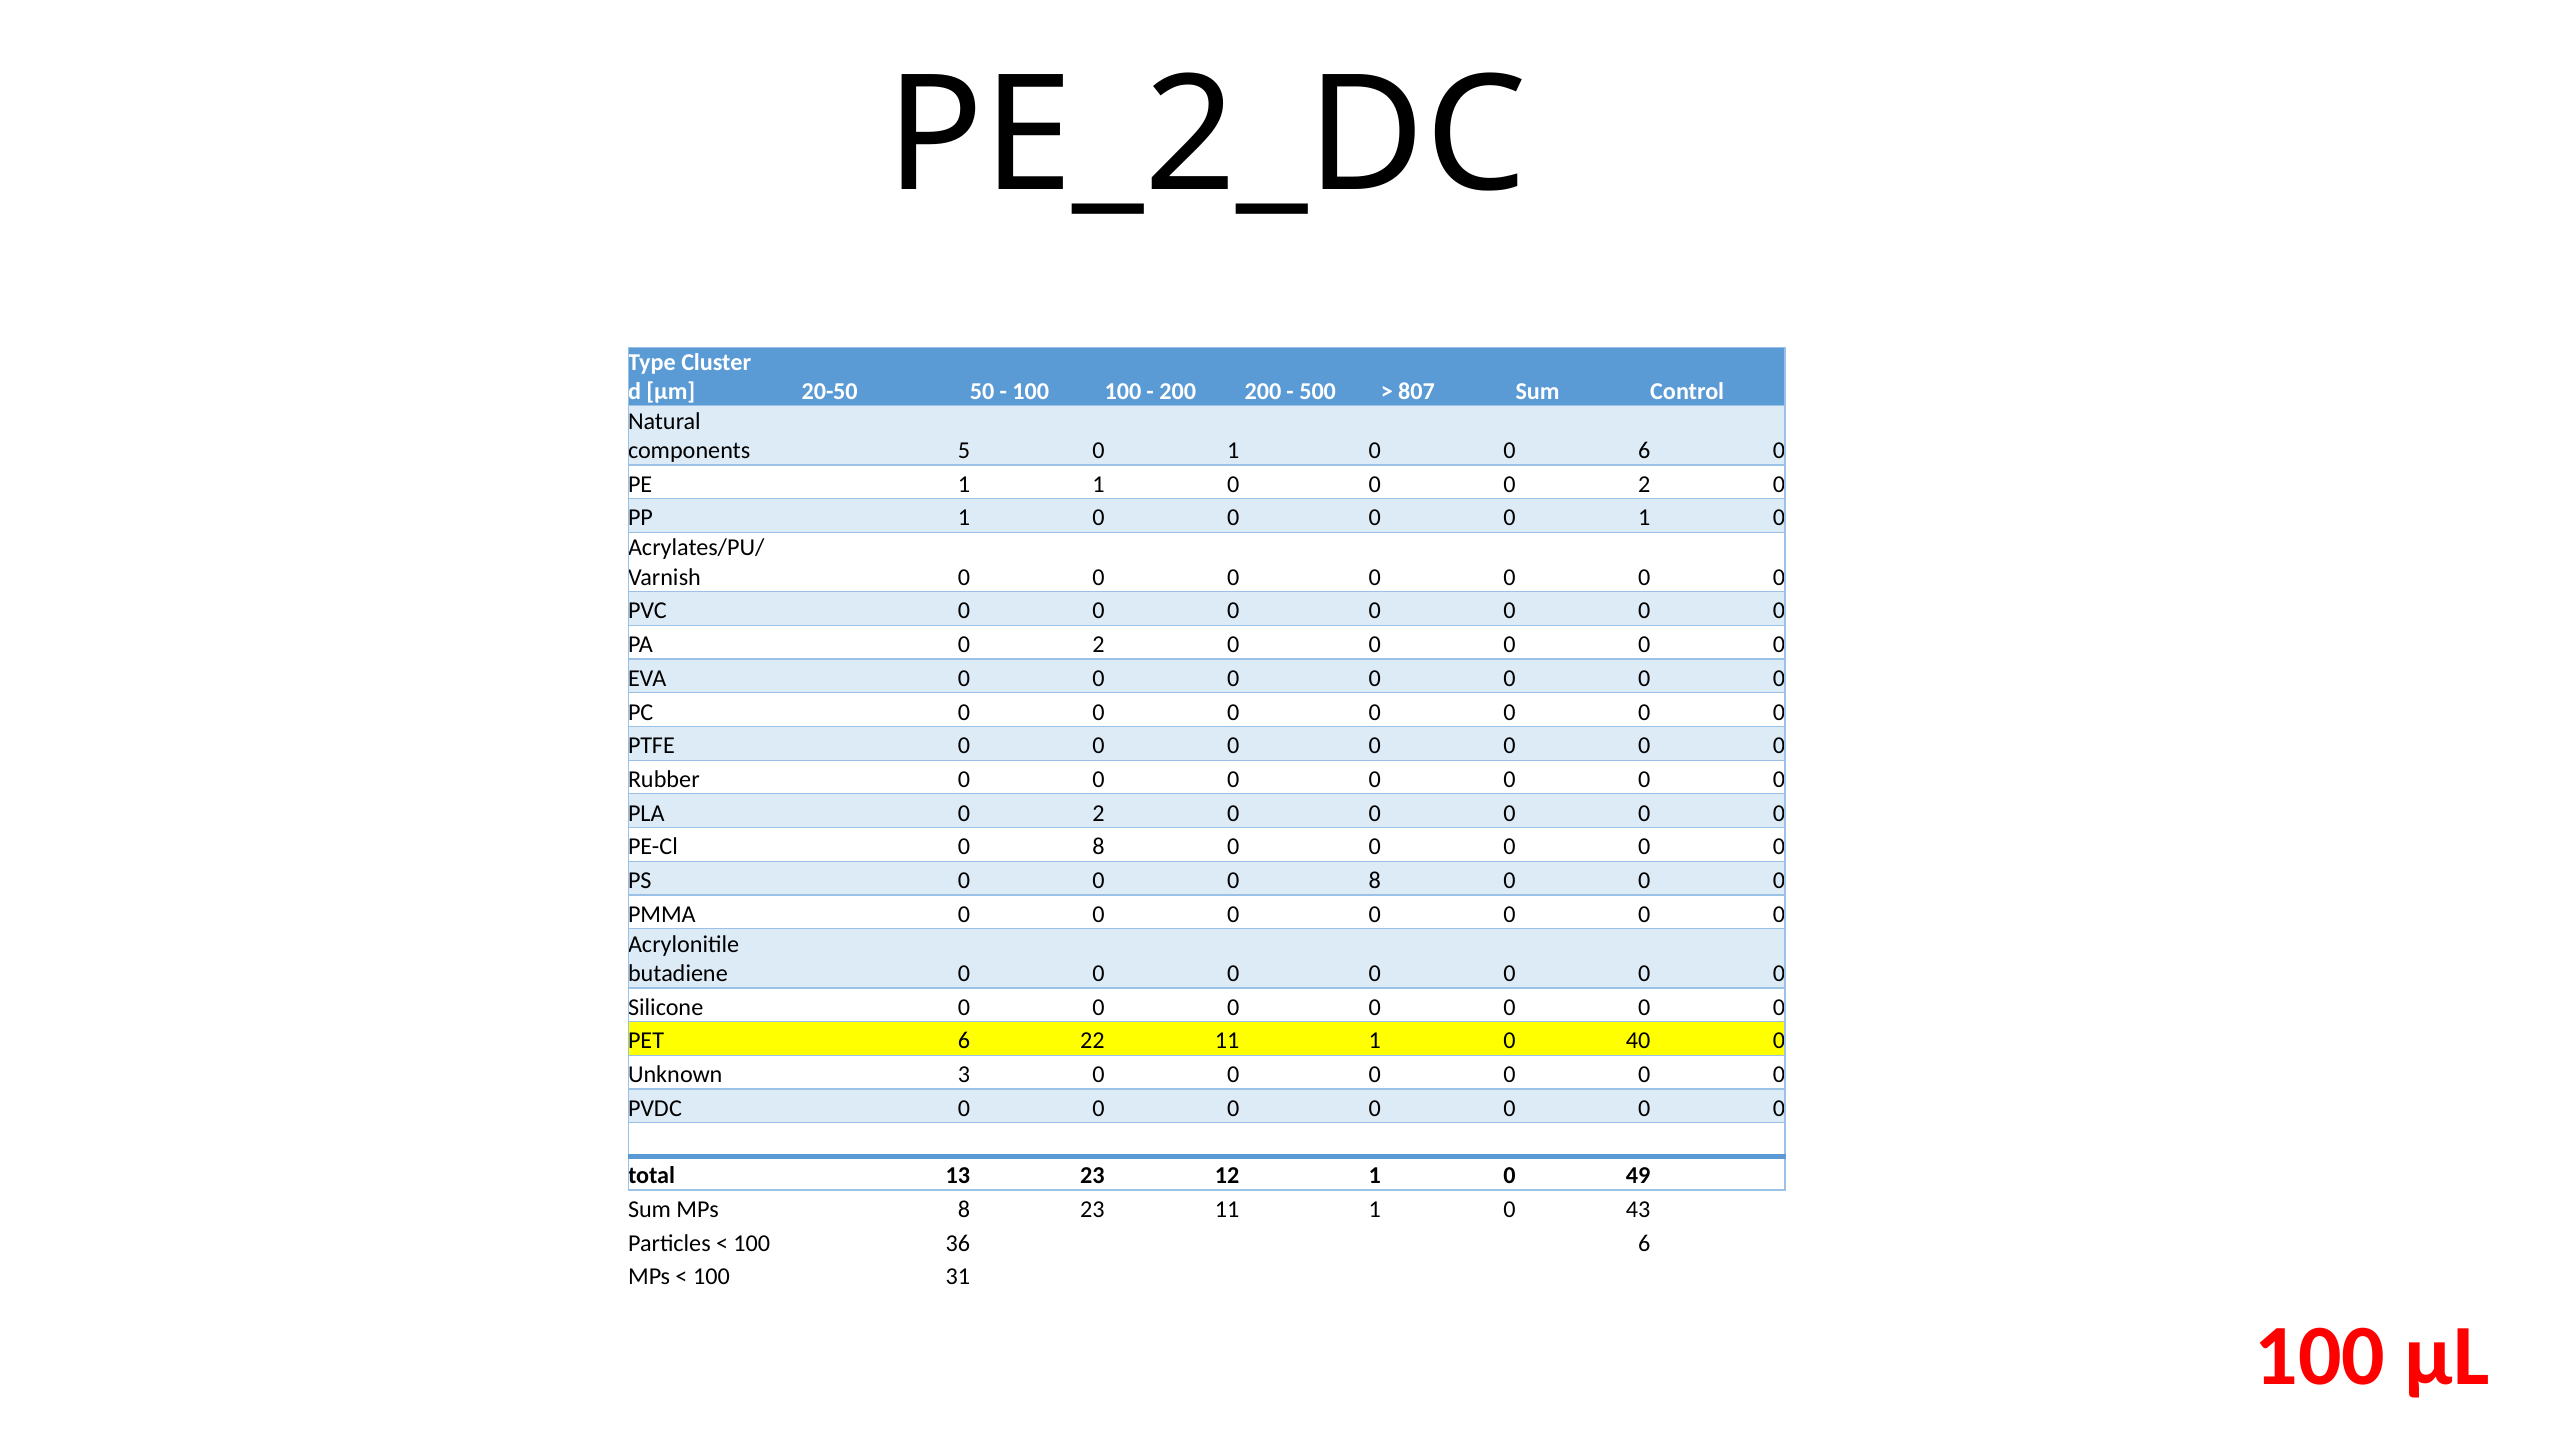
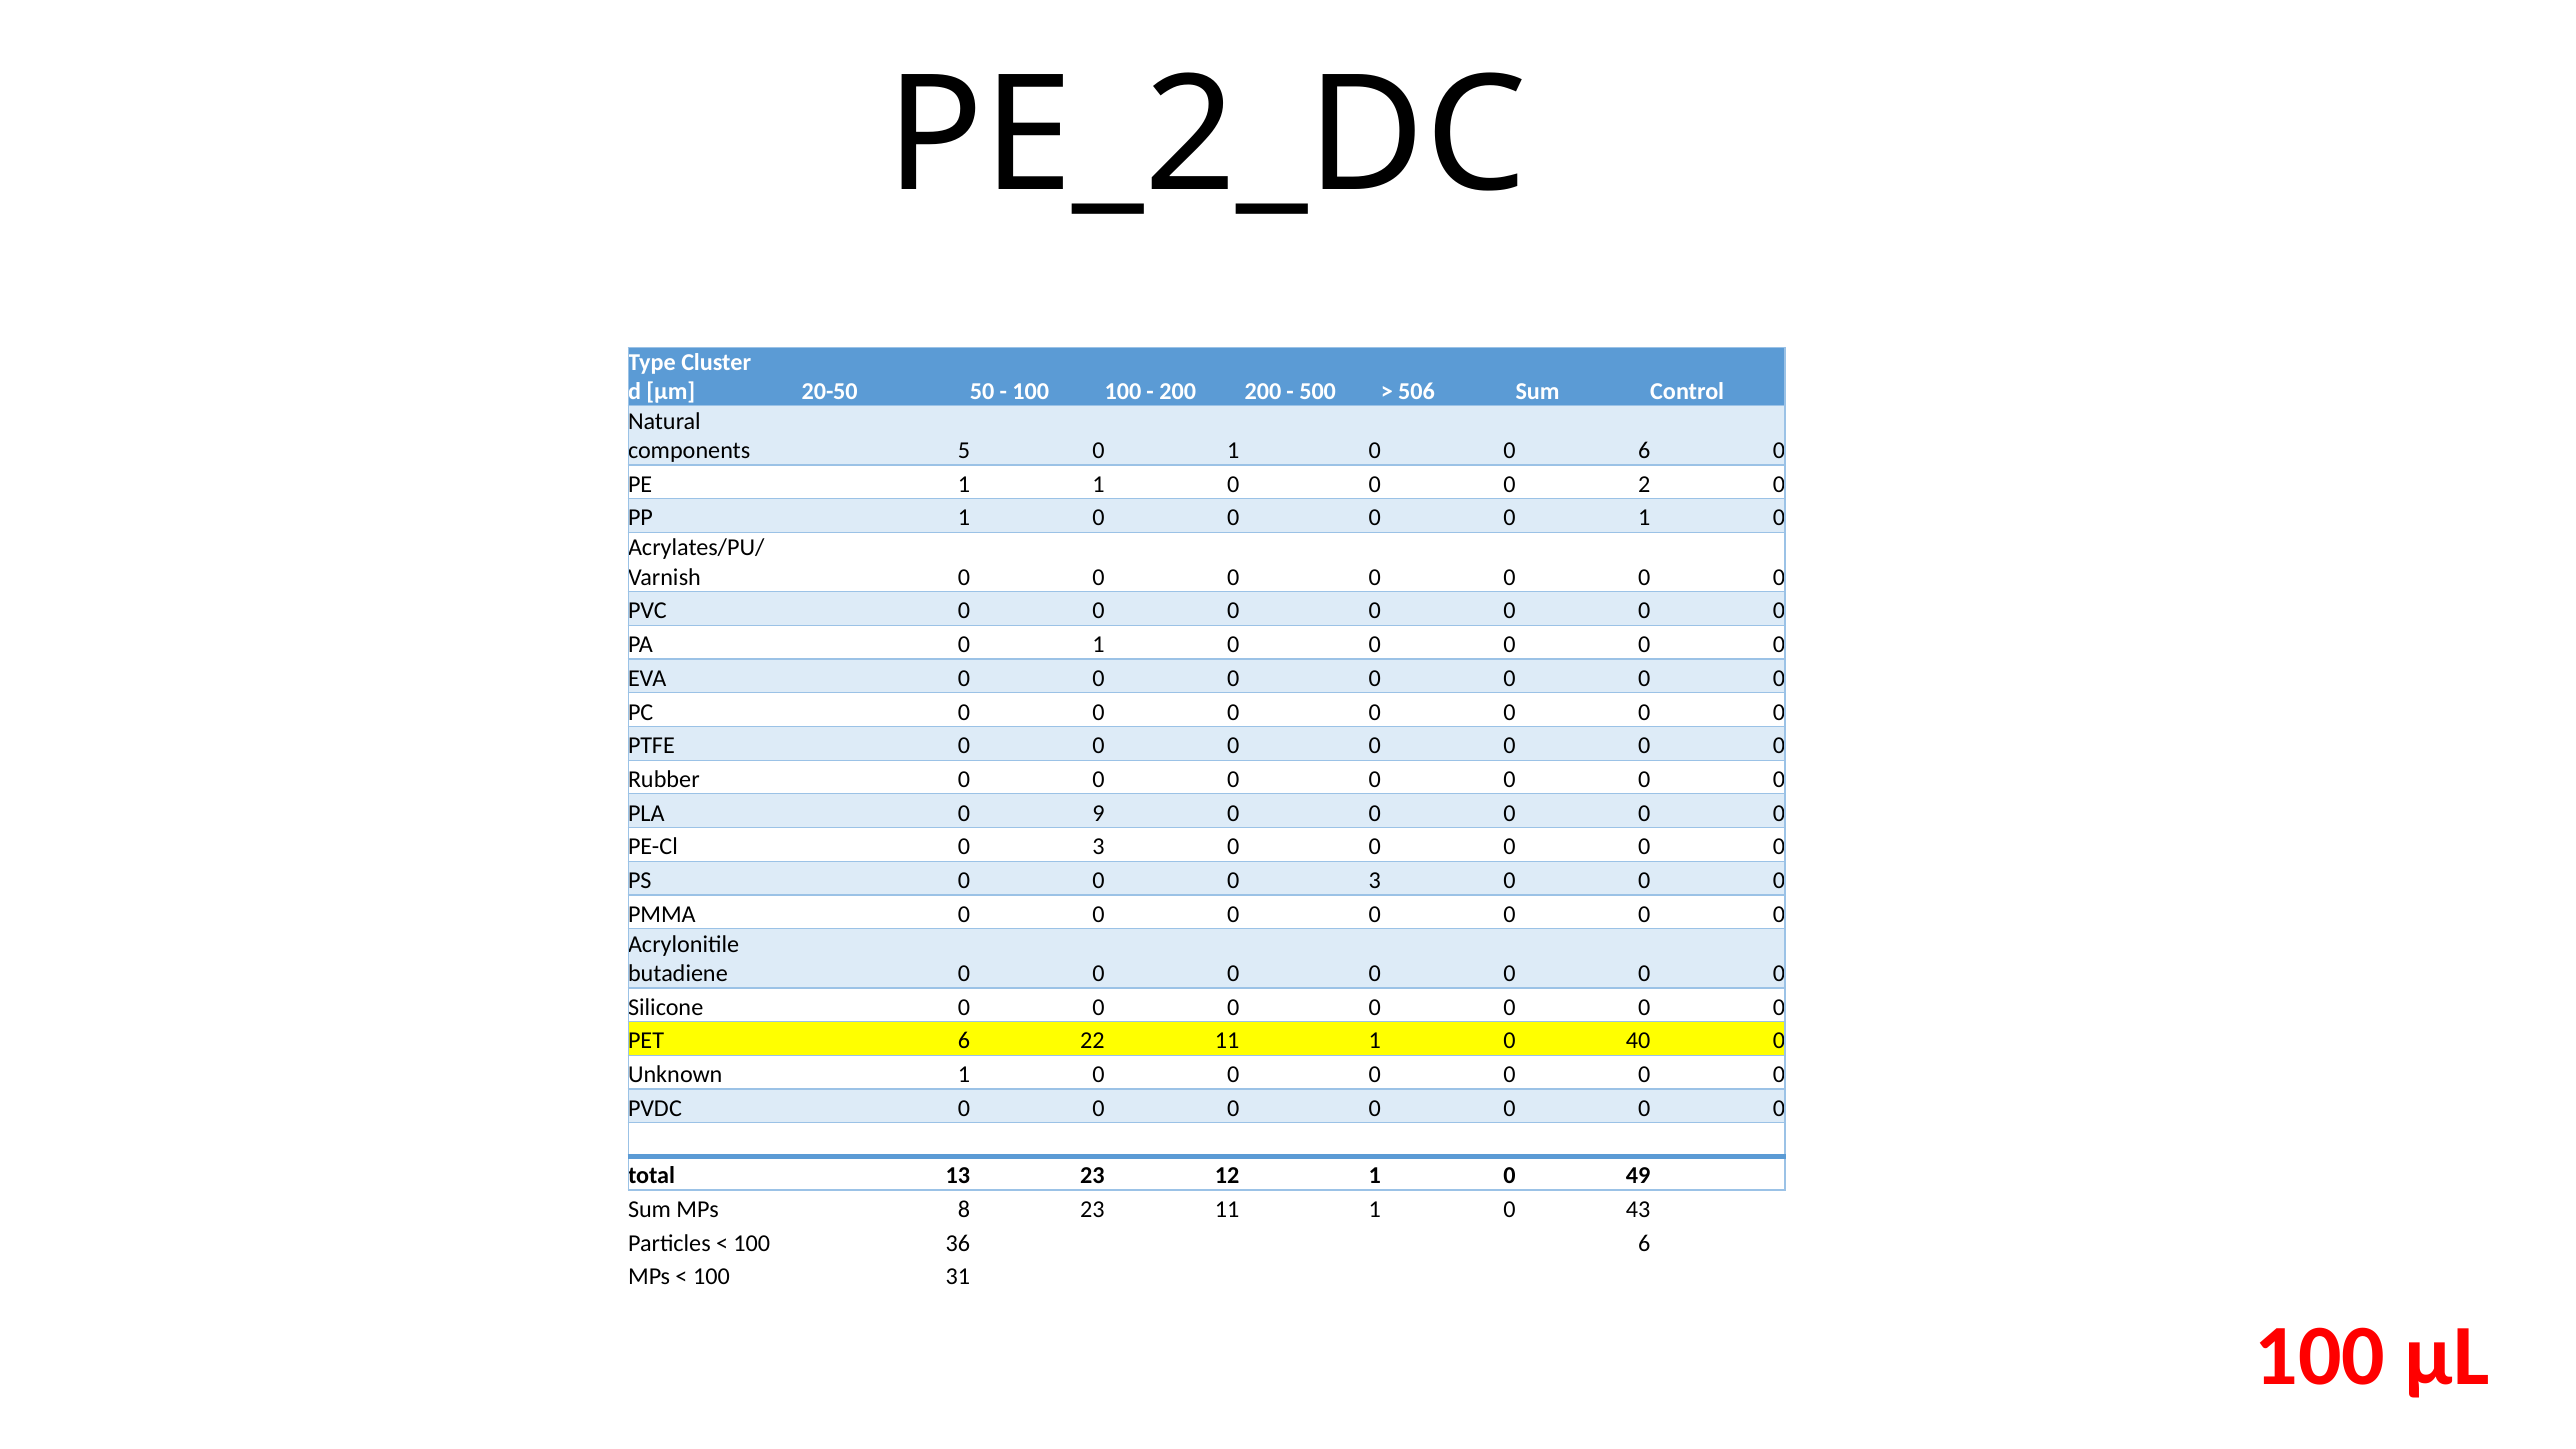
807: 807 -> 506
PA 0 2: 2 -> 1
PLA 0 2: 2 -> 9
PE-Cl 0 8: 8 -> 3
0 0 8: 8 -> 3
Unknown 3: 3 -> 1
